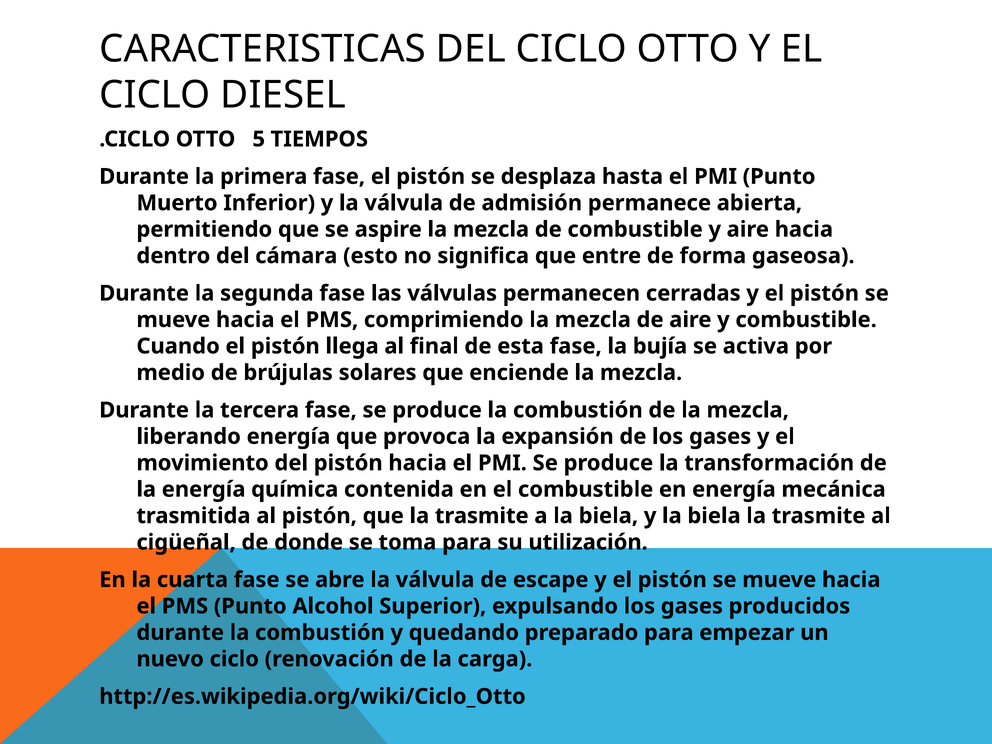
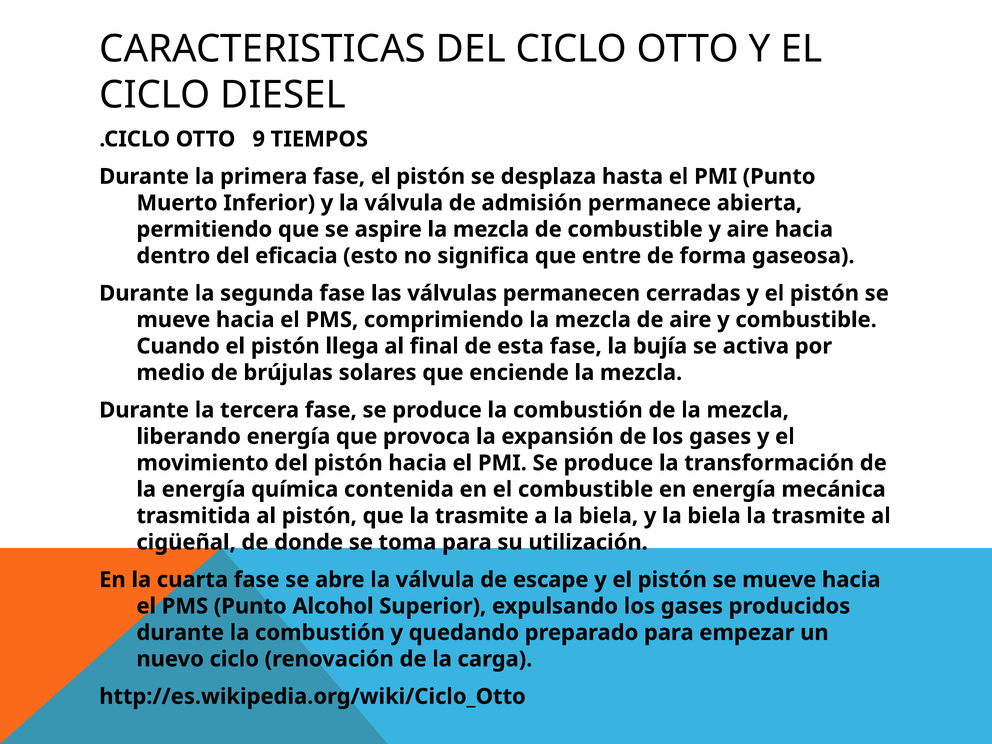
5: 5 -> 9
cámara: cámara -> eficacia
